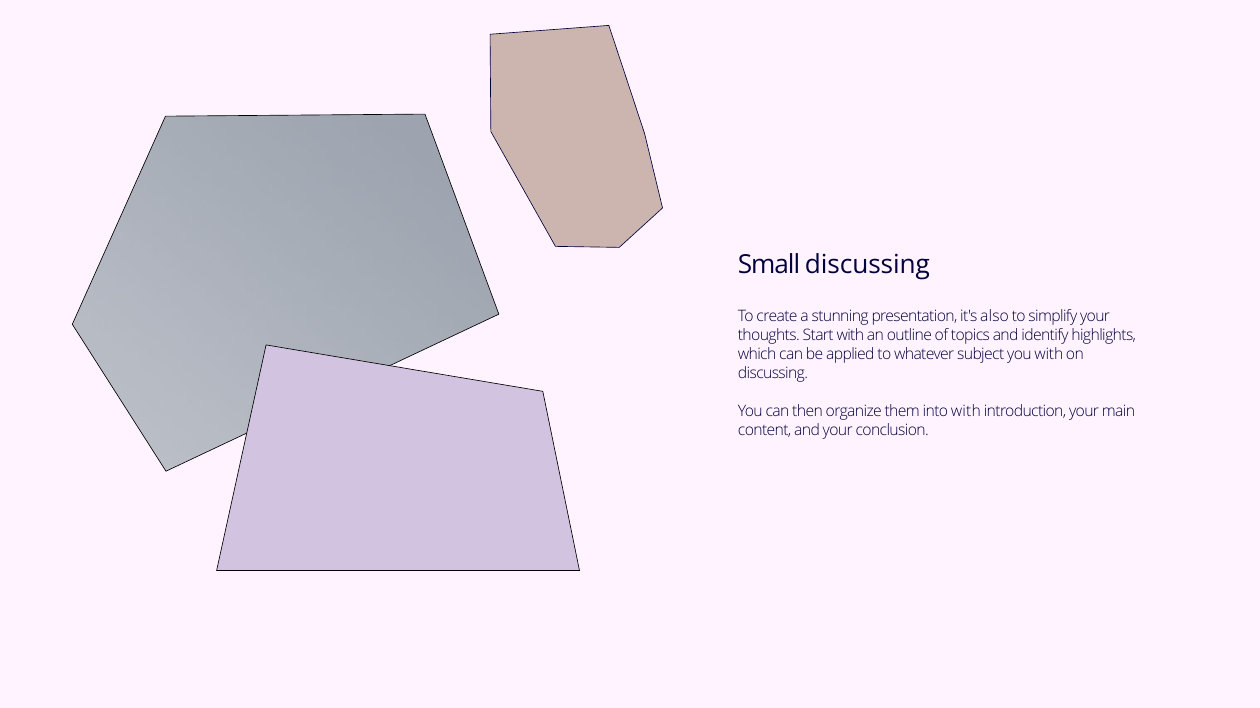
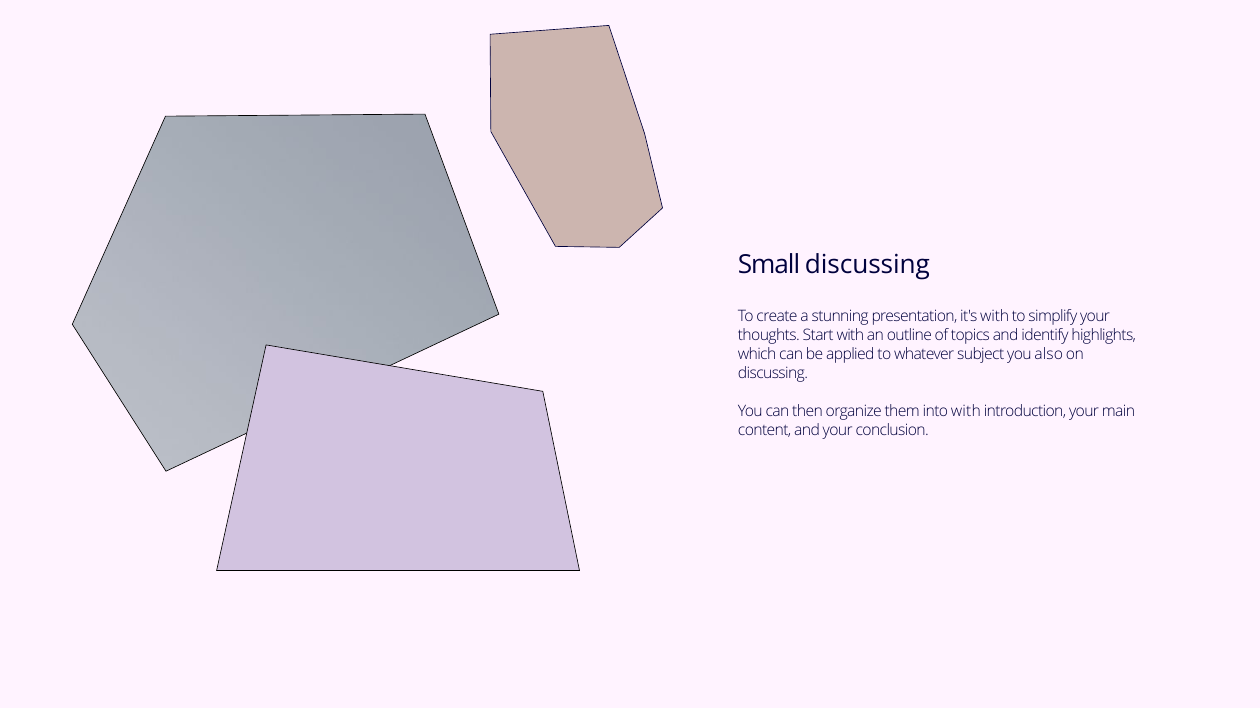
it's also: also -> with
you with: with -> also
